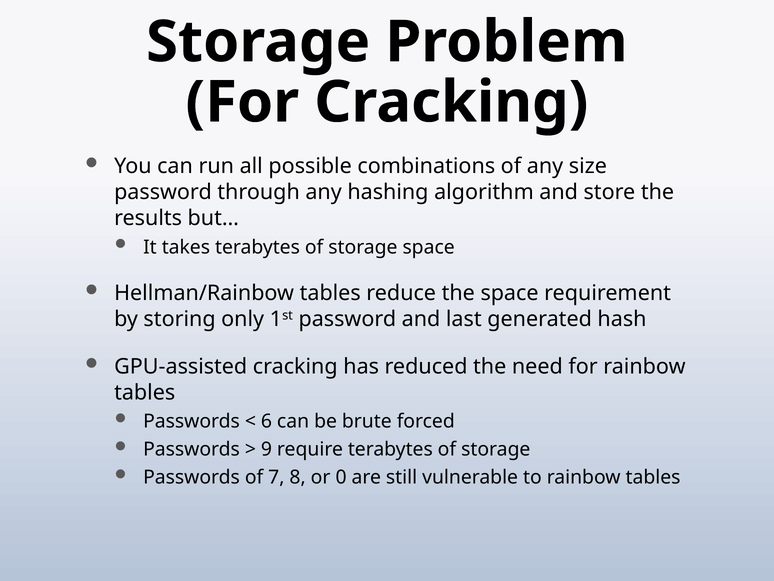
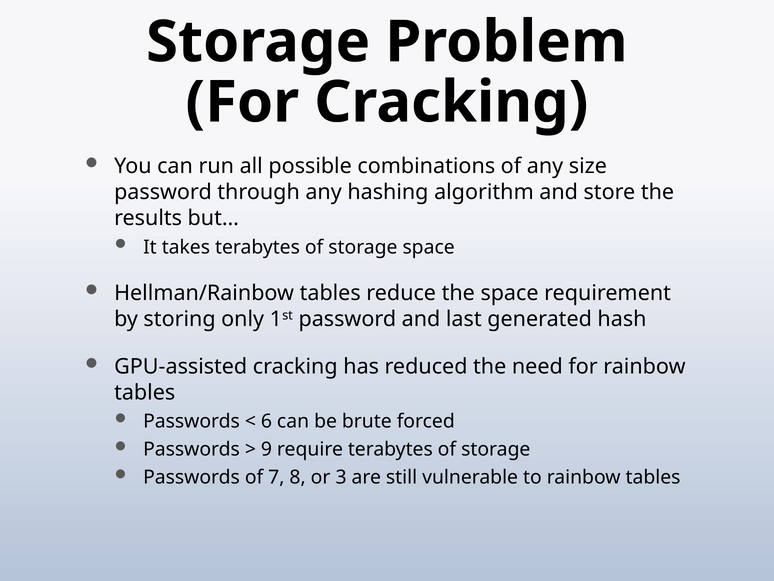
0: 0 -> 3
